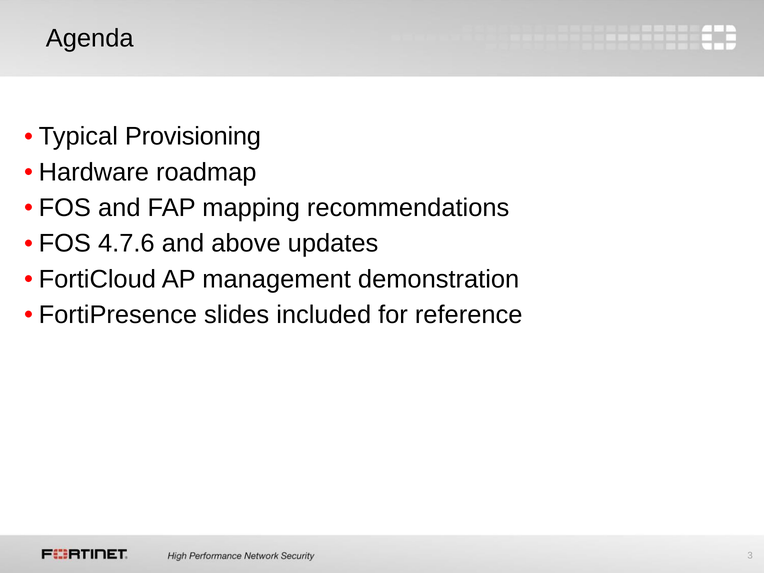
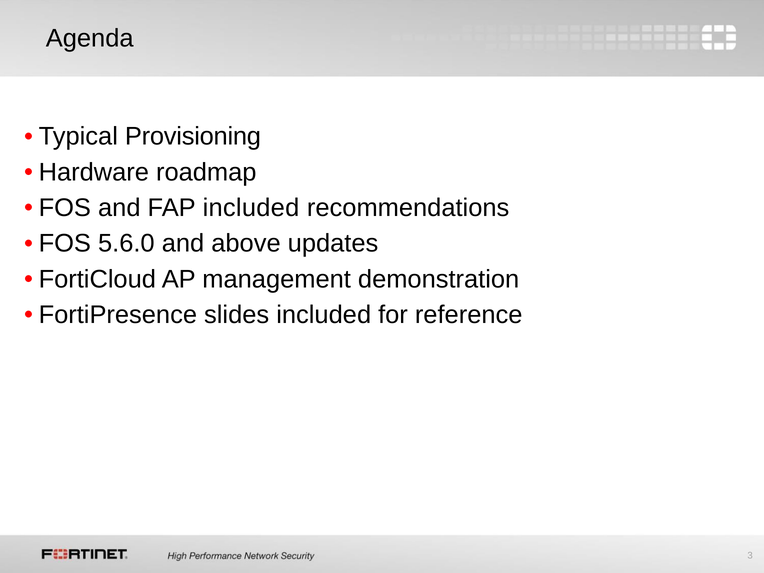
FAP mapping: mapping -> included
4.7.6: 4.7.6 -> 5.6.0
